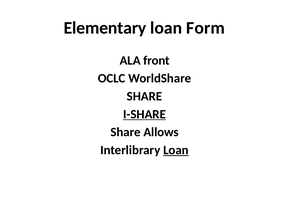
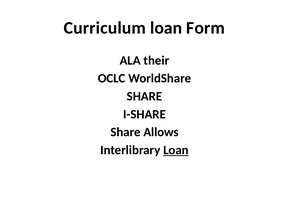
Elementary: Elementary -> Curriculum
front: front -> their
I-SHARE underline: present -> none
